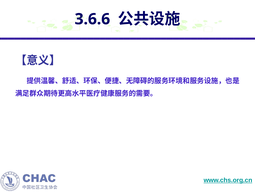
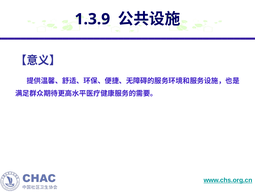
3.6.6: 3.6.6 -> 1.3.9
